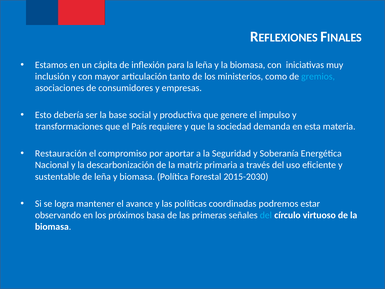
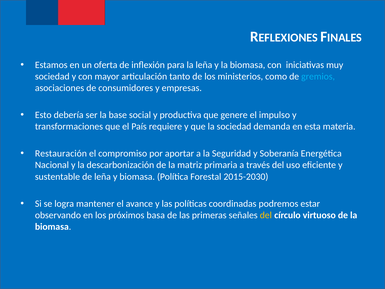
cápita: cápita -> oferta
inclusión at (52, 76): inclusión -> sociedad
del at (266, 215) colour: light blue -> yellow
